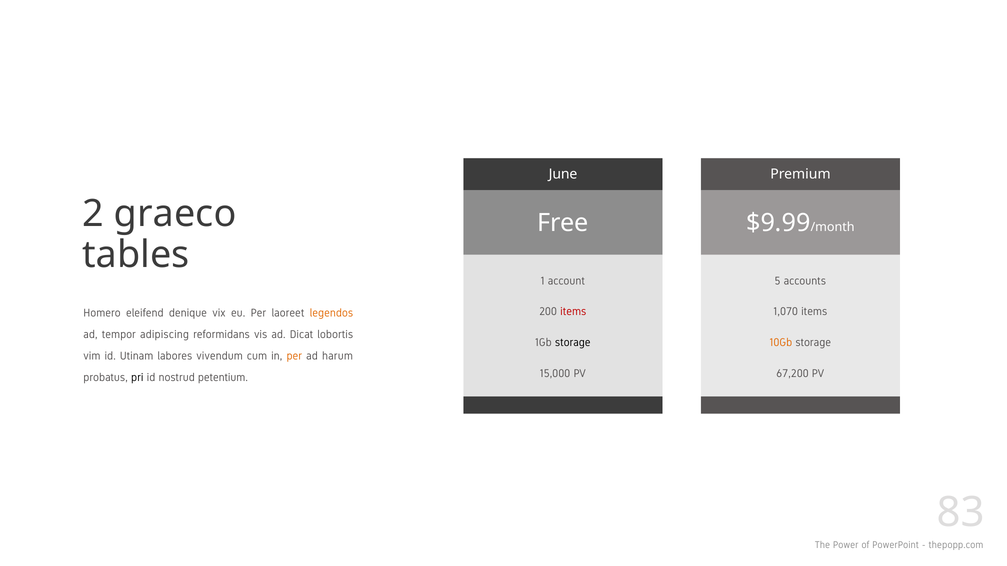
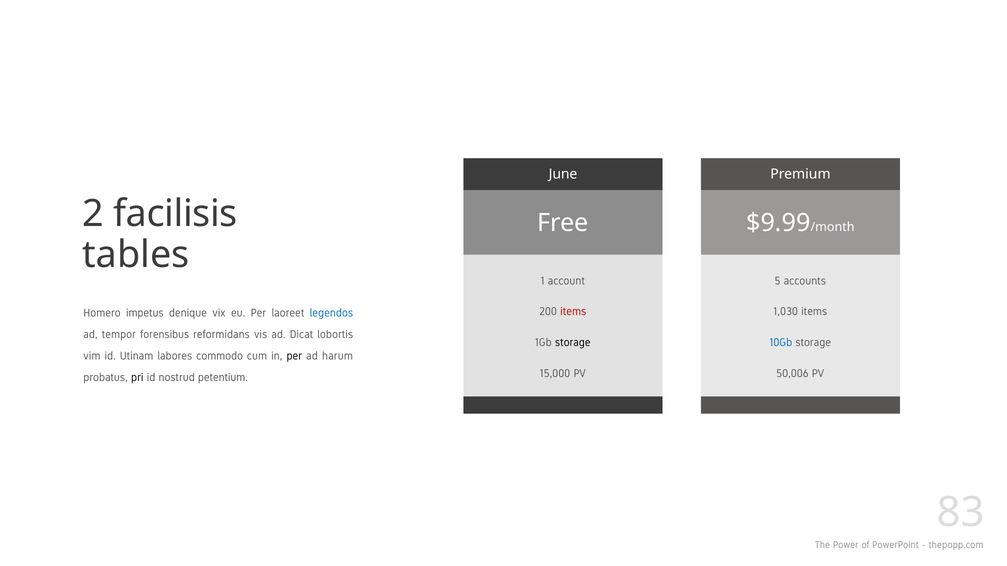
graeco: graeco -> facilisis
1,070: 1,070 -> 1,030
eleifend: eleifend -> impetus
legendos colour: orange -> blue
adipiscing: adipiscing -> forensibus
10Gb colour: orange -> blue
vivendum: vivendum -> commodo
per at (294, 356) colour: orange -> black
67,200: 67,200 -> 50,006
